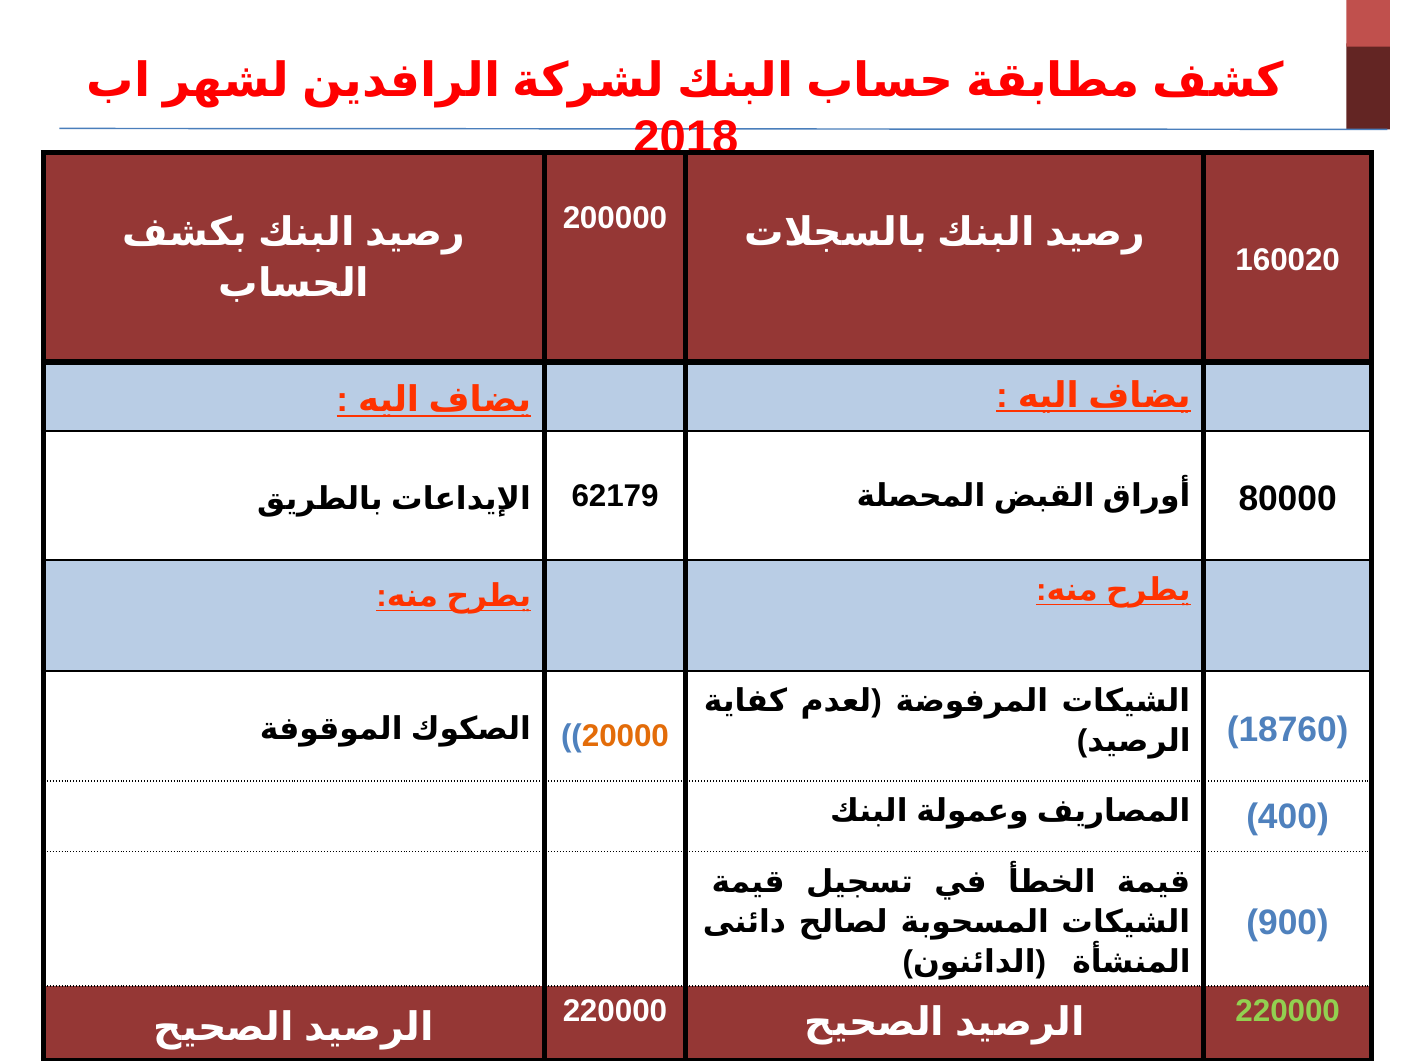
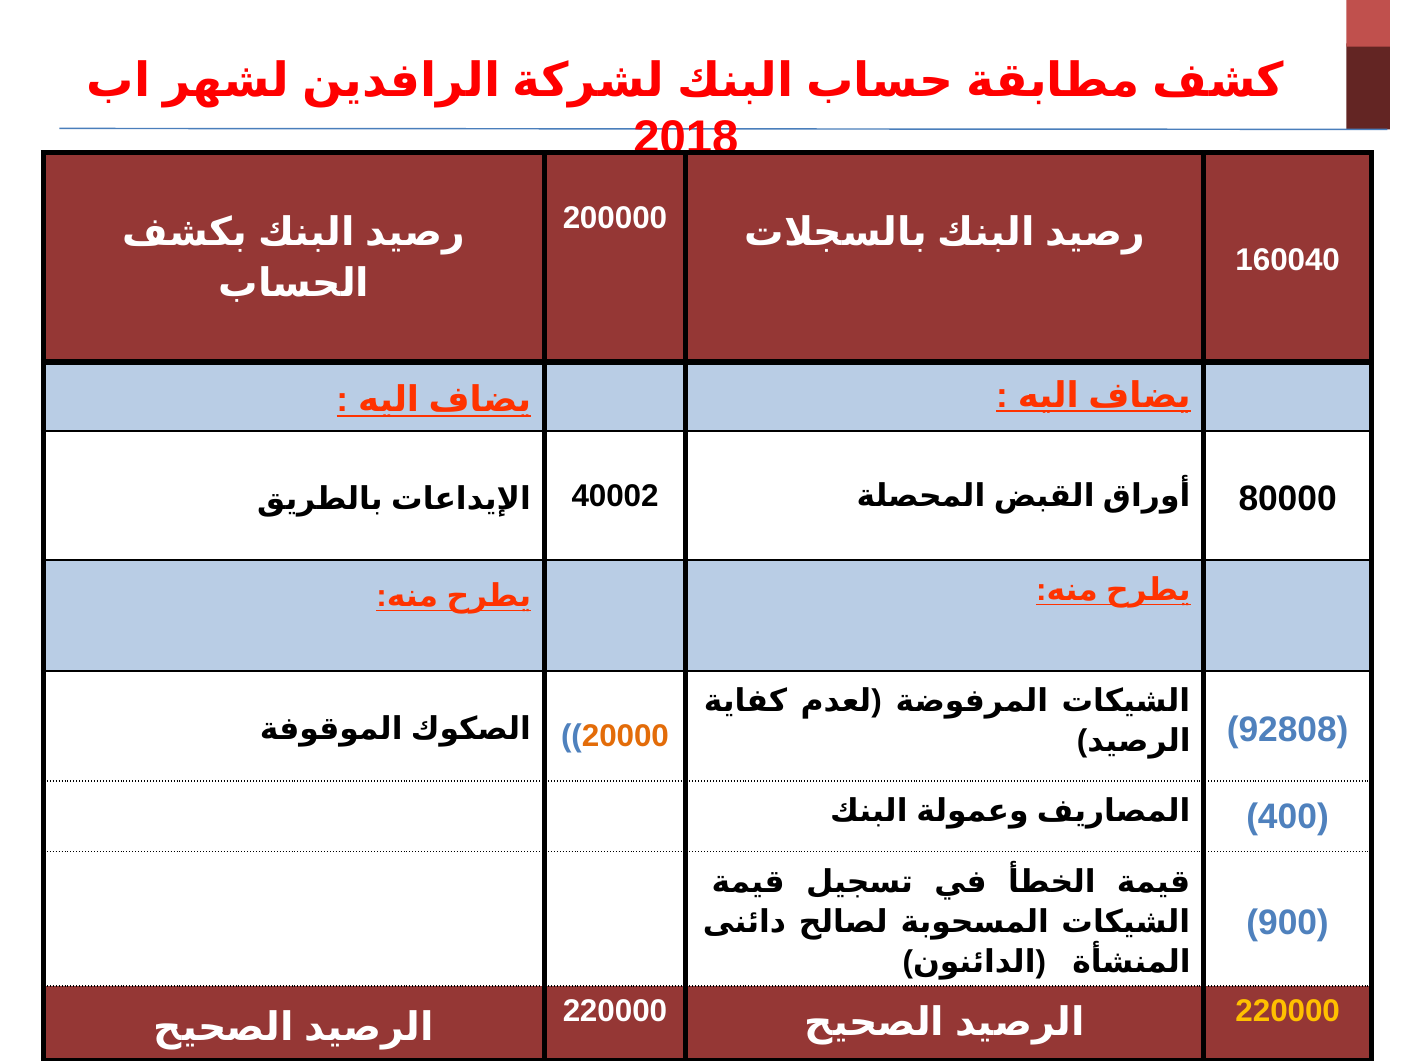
160020: 160020 -> 160040
62179: 62179 -> 40002
18760: 18760 -> 92808
220000 at (1288, 1011) colour: light green -> yellow
